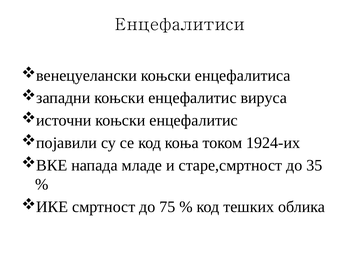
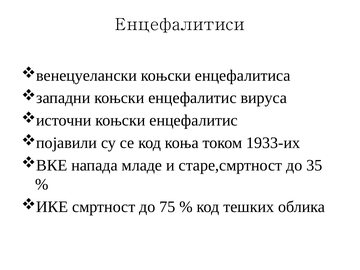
1924-их: 1924-их -> 1933-их
